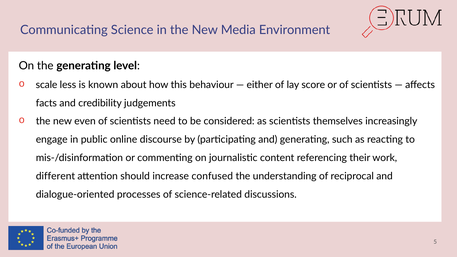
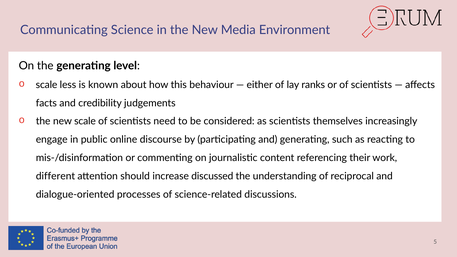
score: score -> ranks
new even: even -> scale
confused: confused -> discussed
